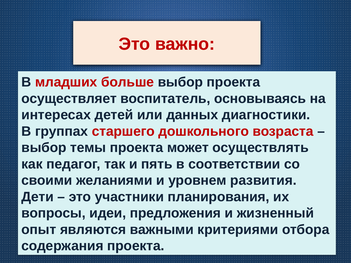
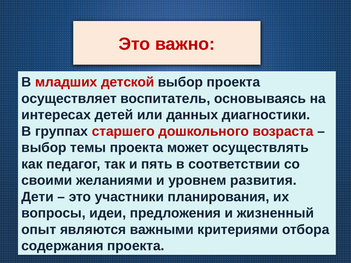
больше: больше -> детской
